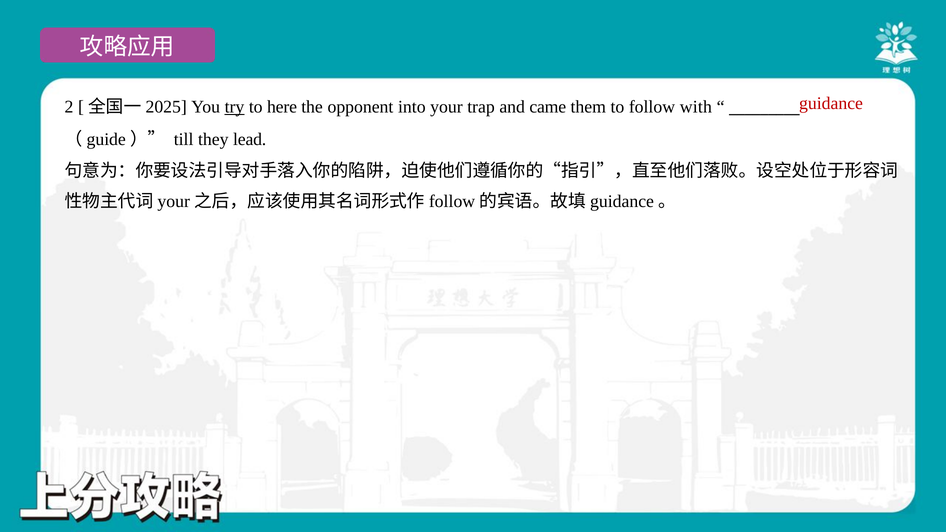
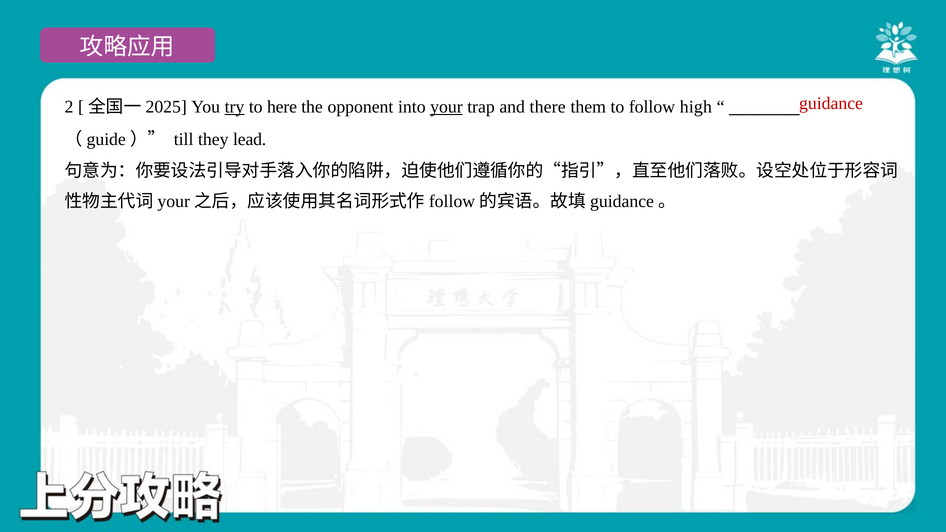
your underline: none -> present
came: came -> there
with: with -> high
